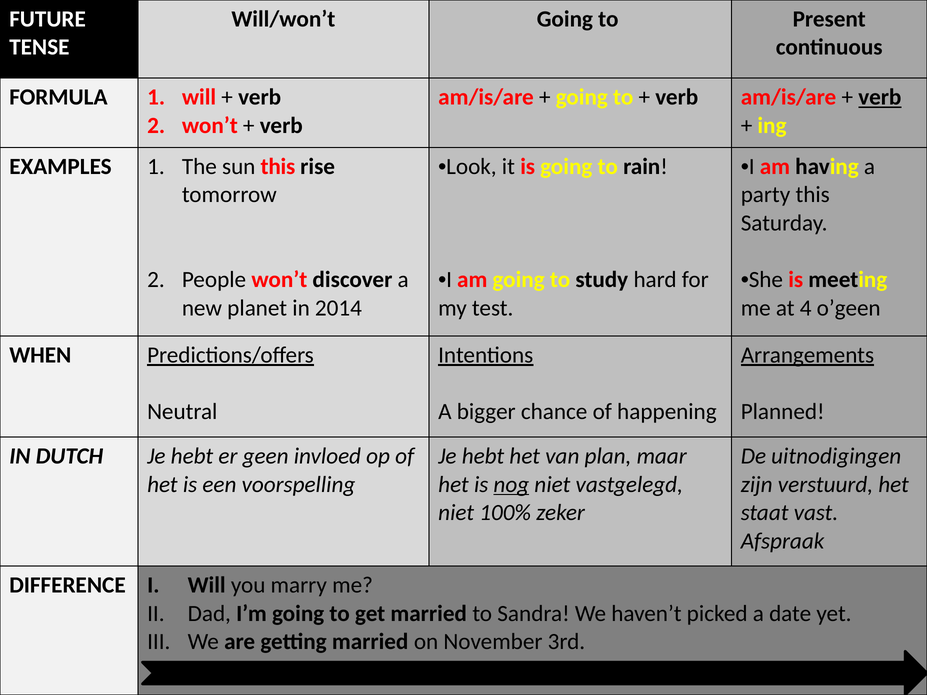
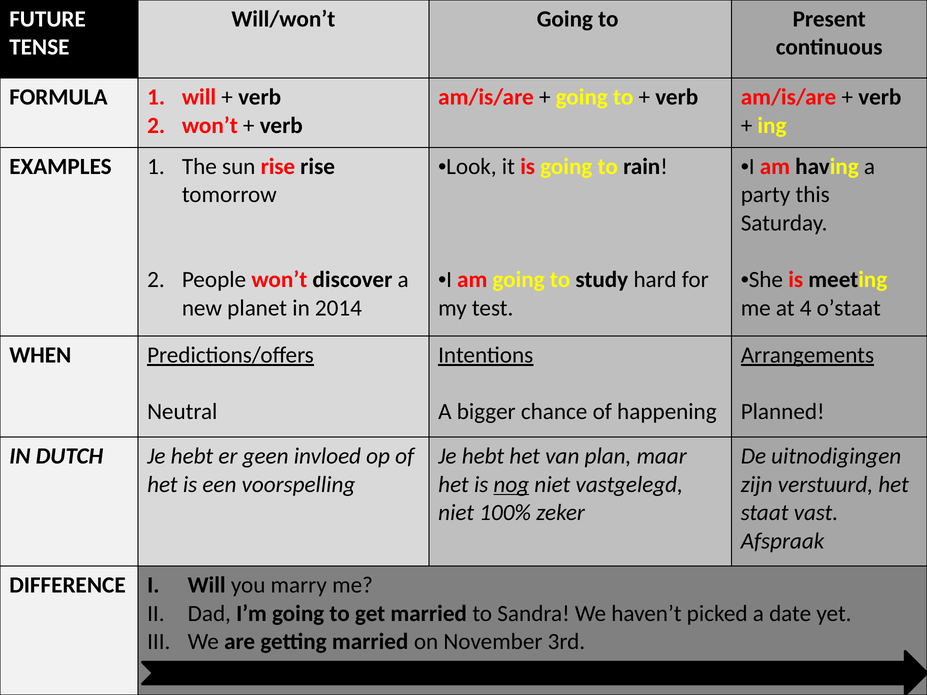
verb at (880, 97) underline: present -> none
sun this: this -> rise
o’geen: o’geen -> o’staat
